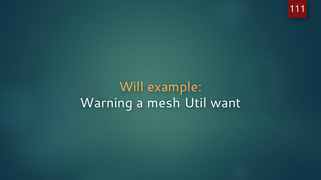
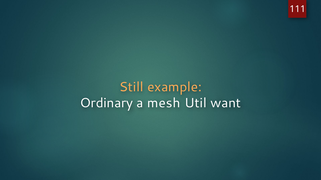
Will: Will -> Still
Warning: Warning -> Ordinary
